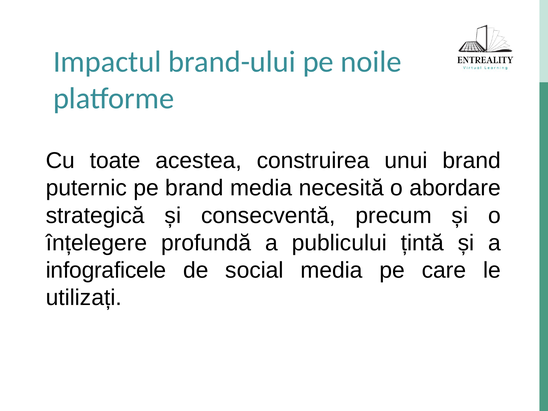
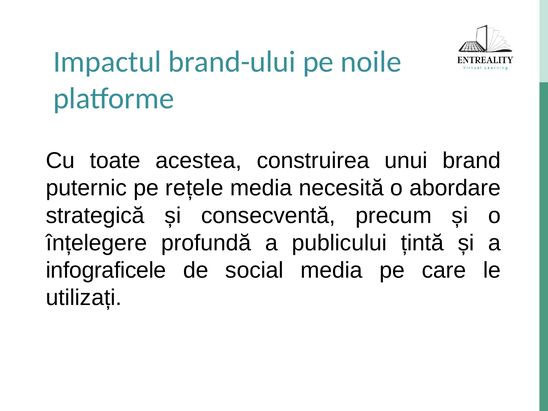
pe brand: brand -> rețele
